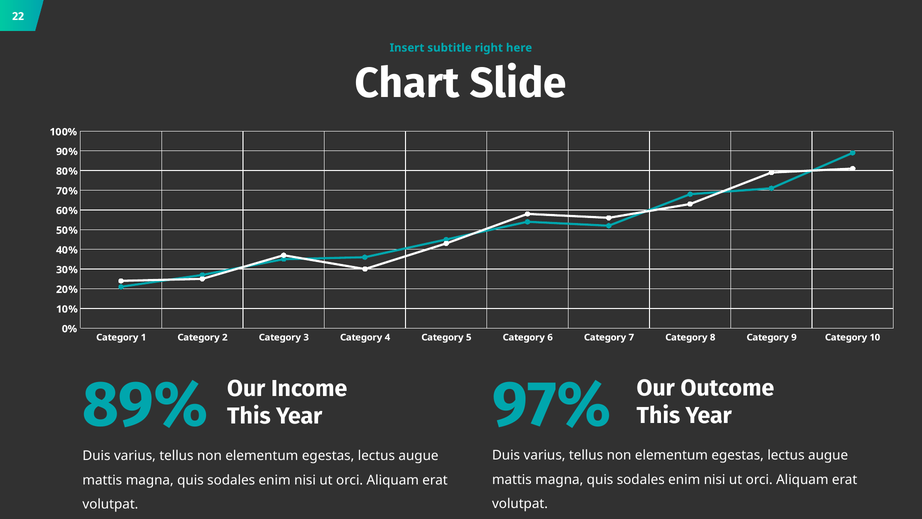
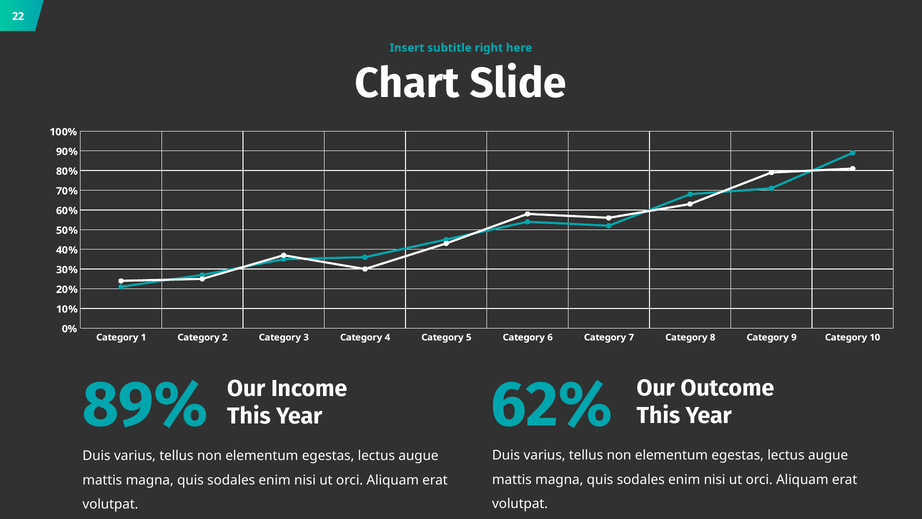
97%: 97% -> 62%
